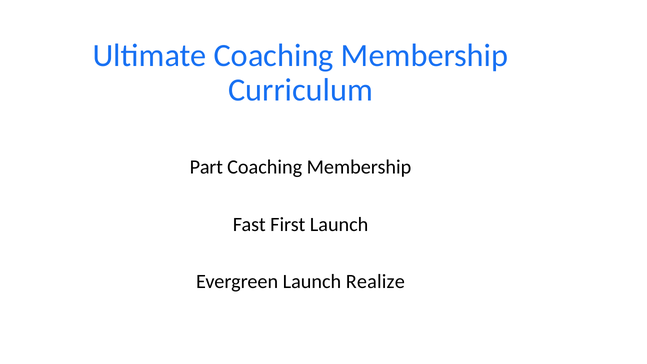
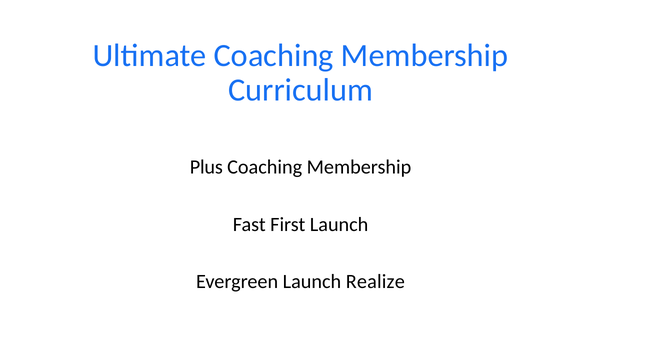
Part: Part -> Plus
